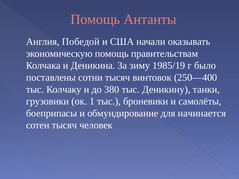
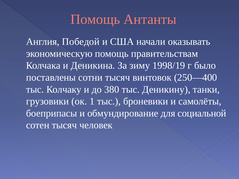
1985/19: 1985/19 -> 1998/19
начинается: начинается -> социальной
